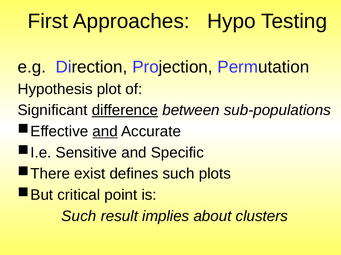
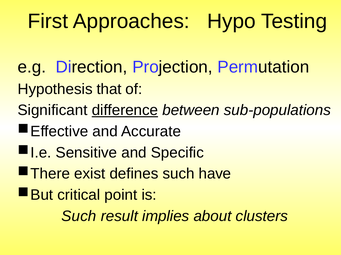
plot: plot -> that
and at (105, 132) underline: present -> none
plots: plots -> have
